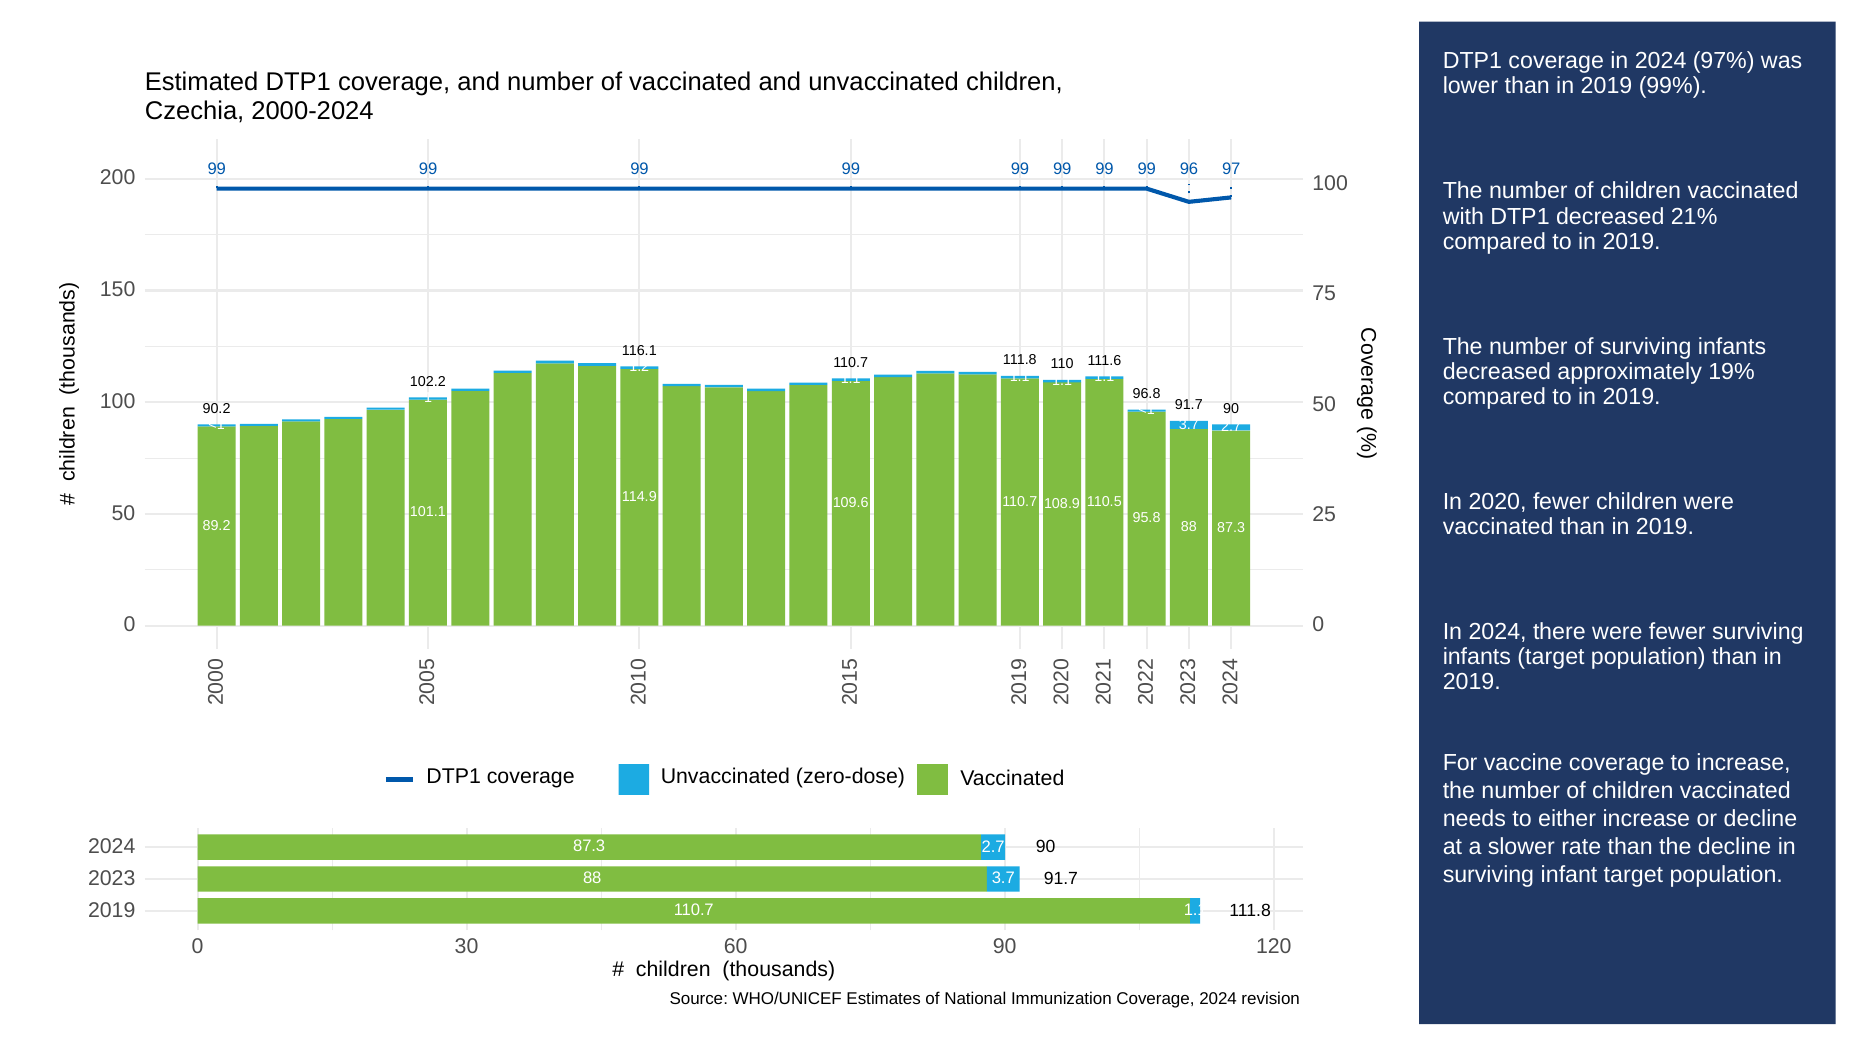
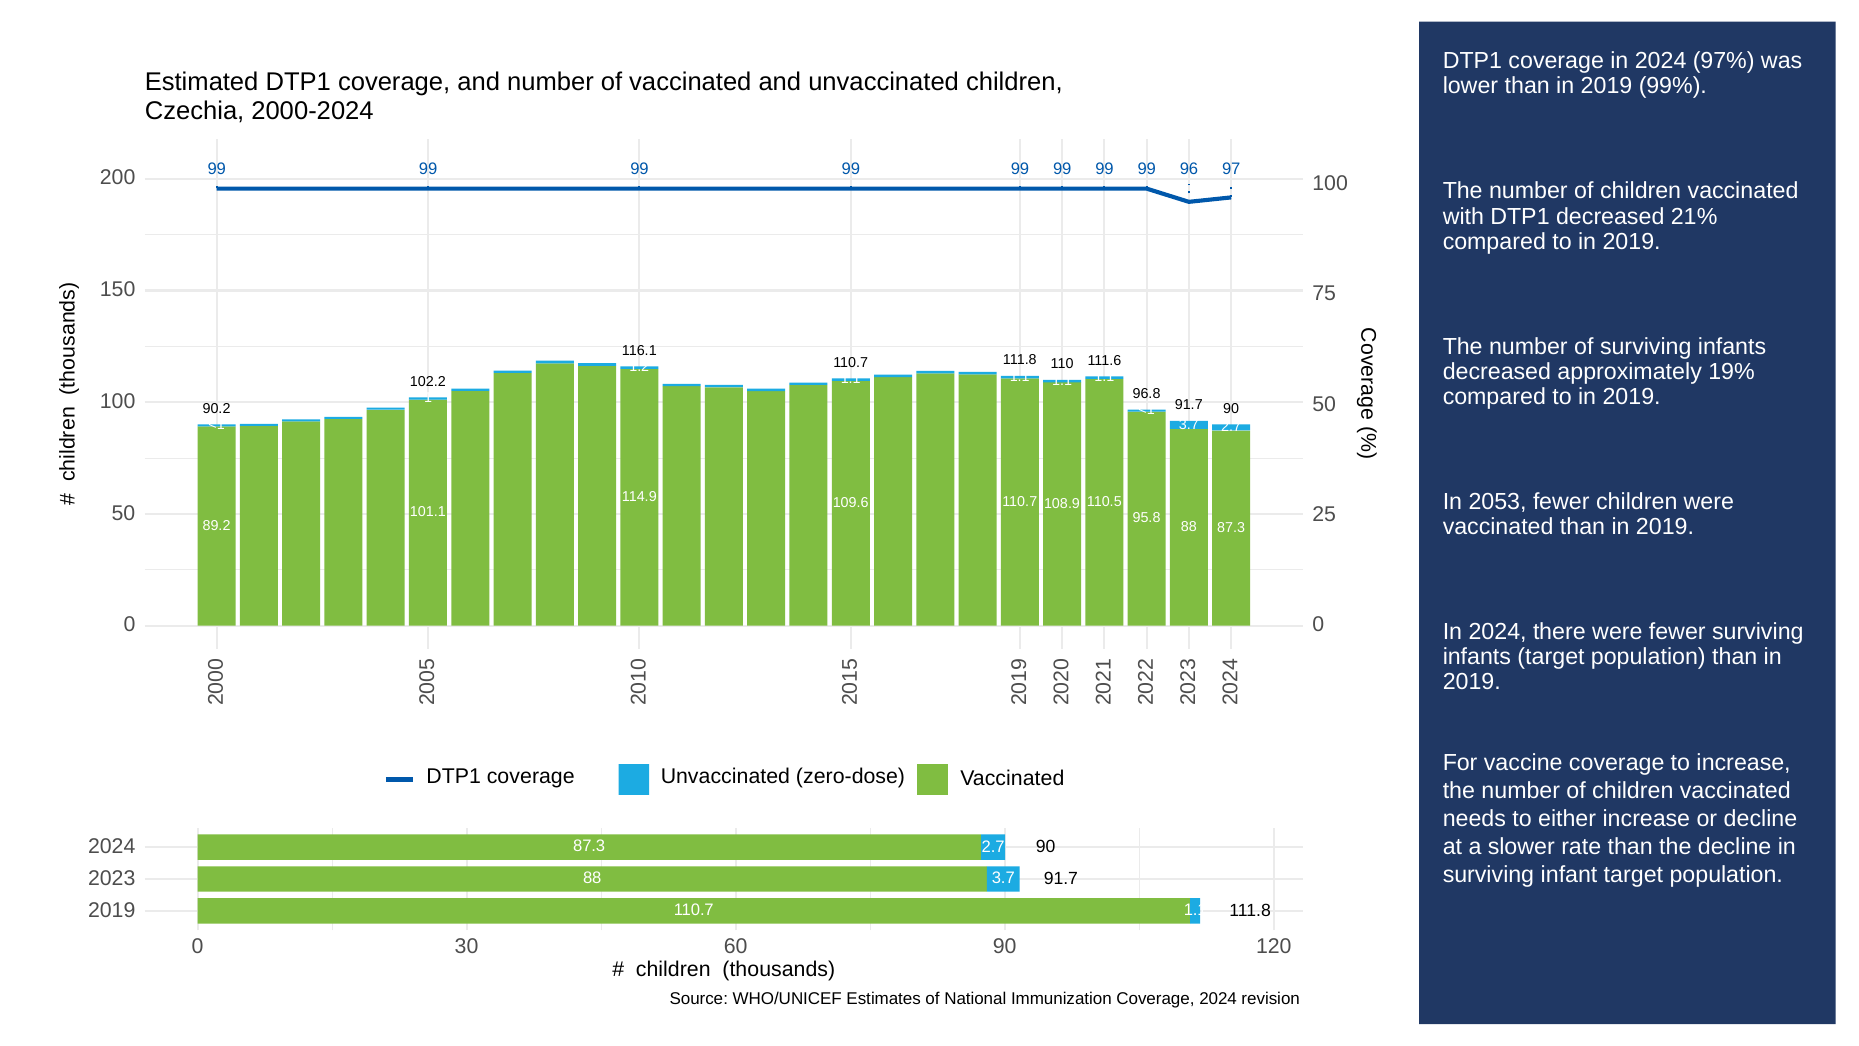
2020: 2020 -> 2053
